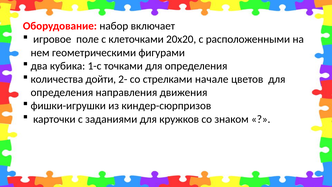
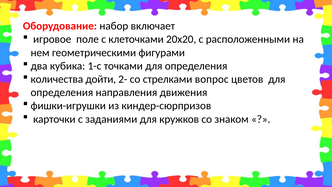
начале: начале -> вопрос
